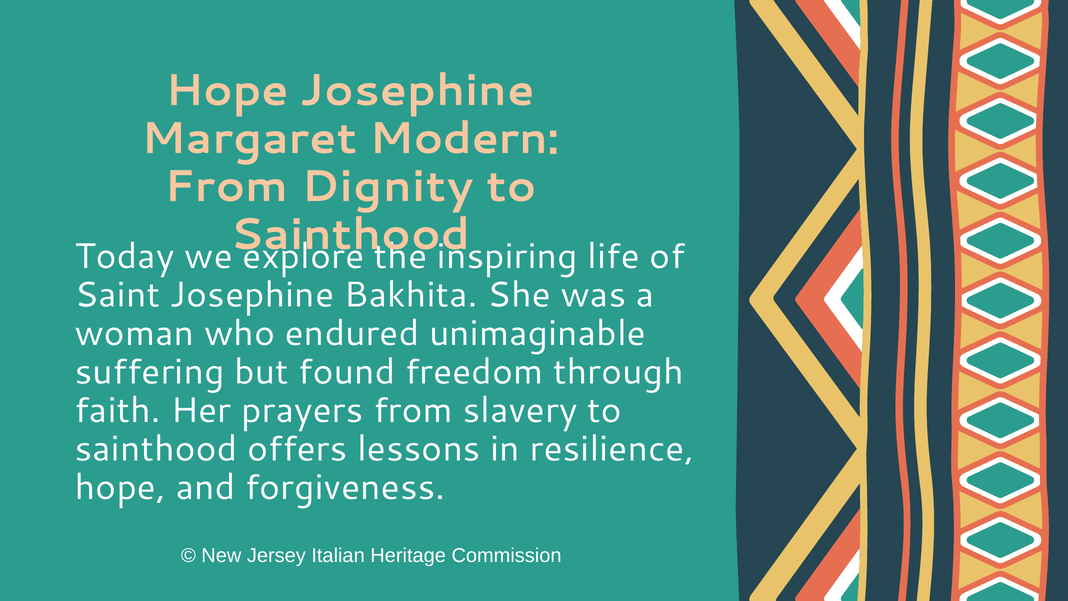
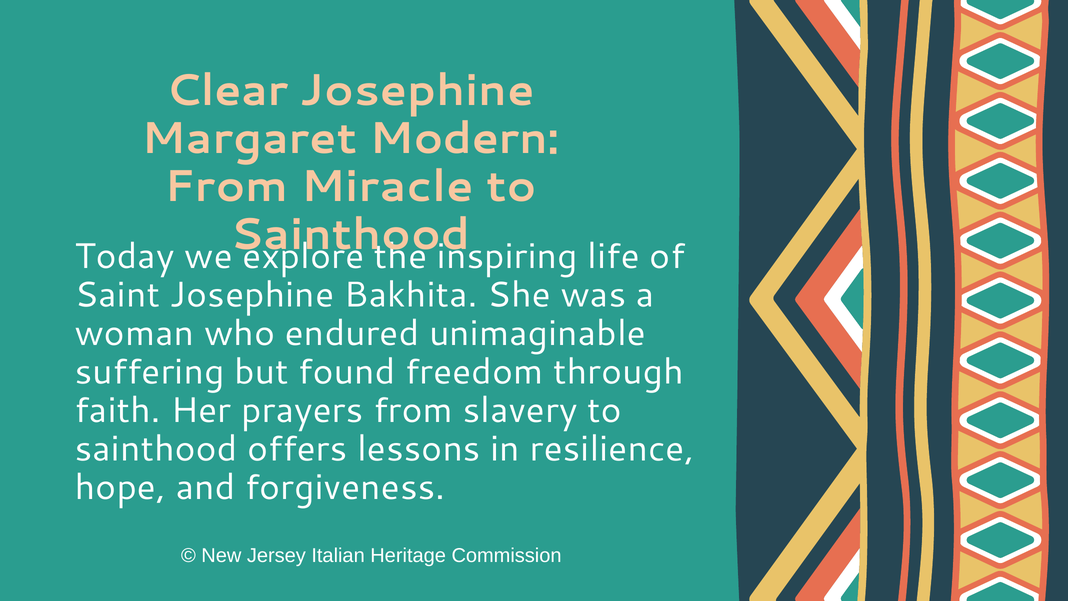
Hope at (227, 90): Hope -> Clear
Dignity: Dignity -> Miracle
